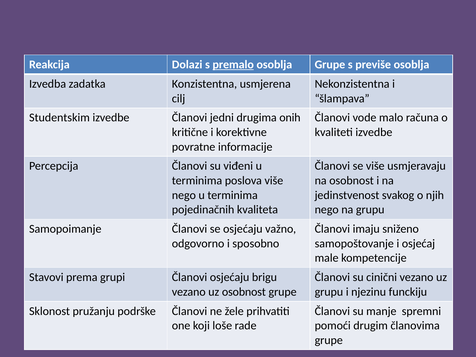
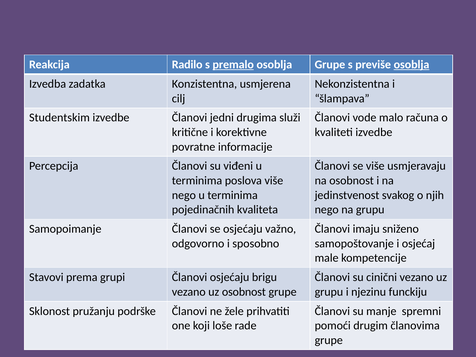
Dolazi: Dolazi -> Radilo
osoblja at (412, 65) underline: none -> present
onih: onih -> služi
